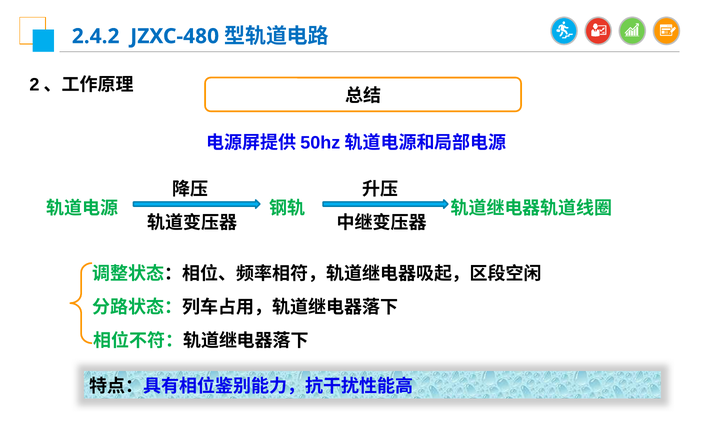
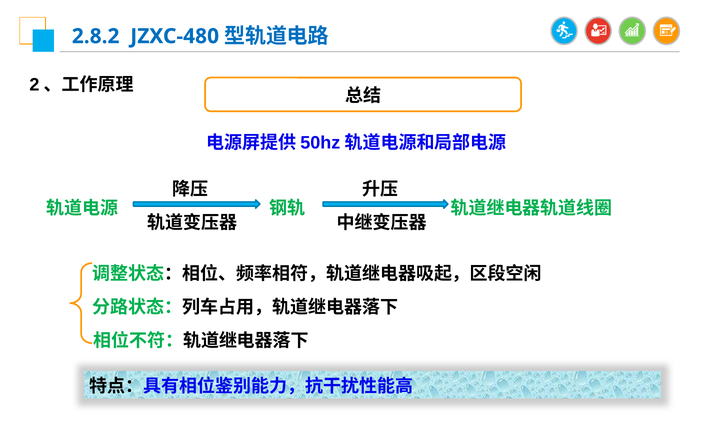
2.4.2: 2.4.2 -> 2.8.2
